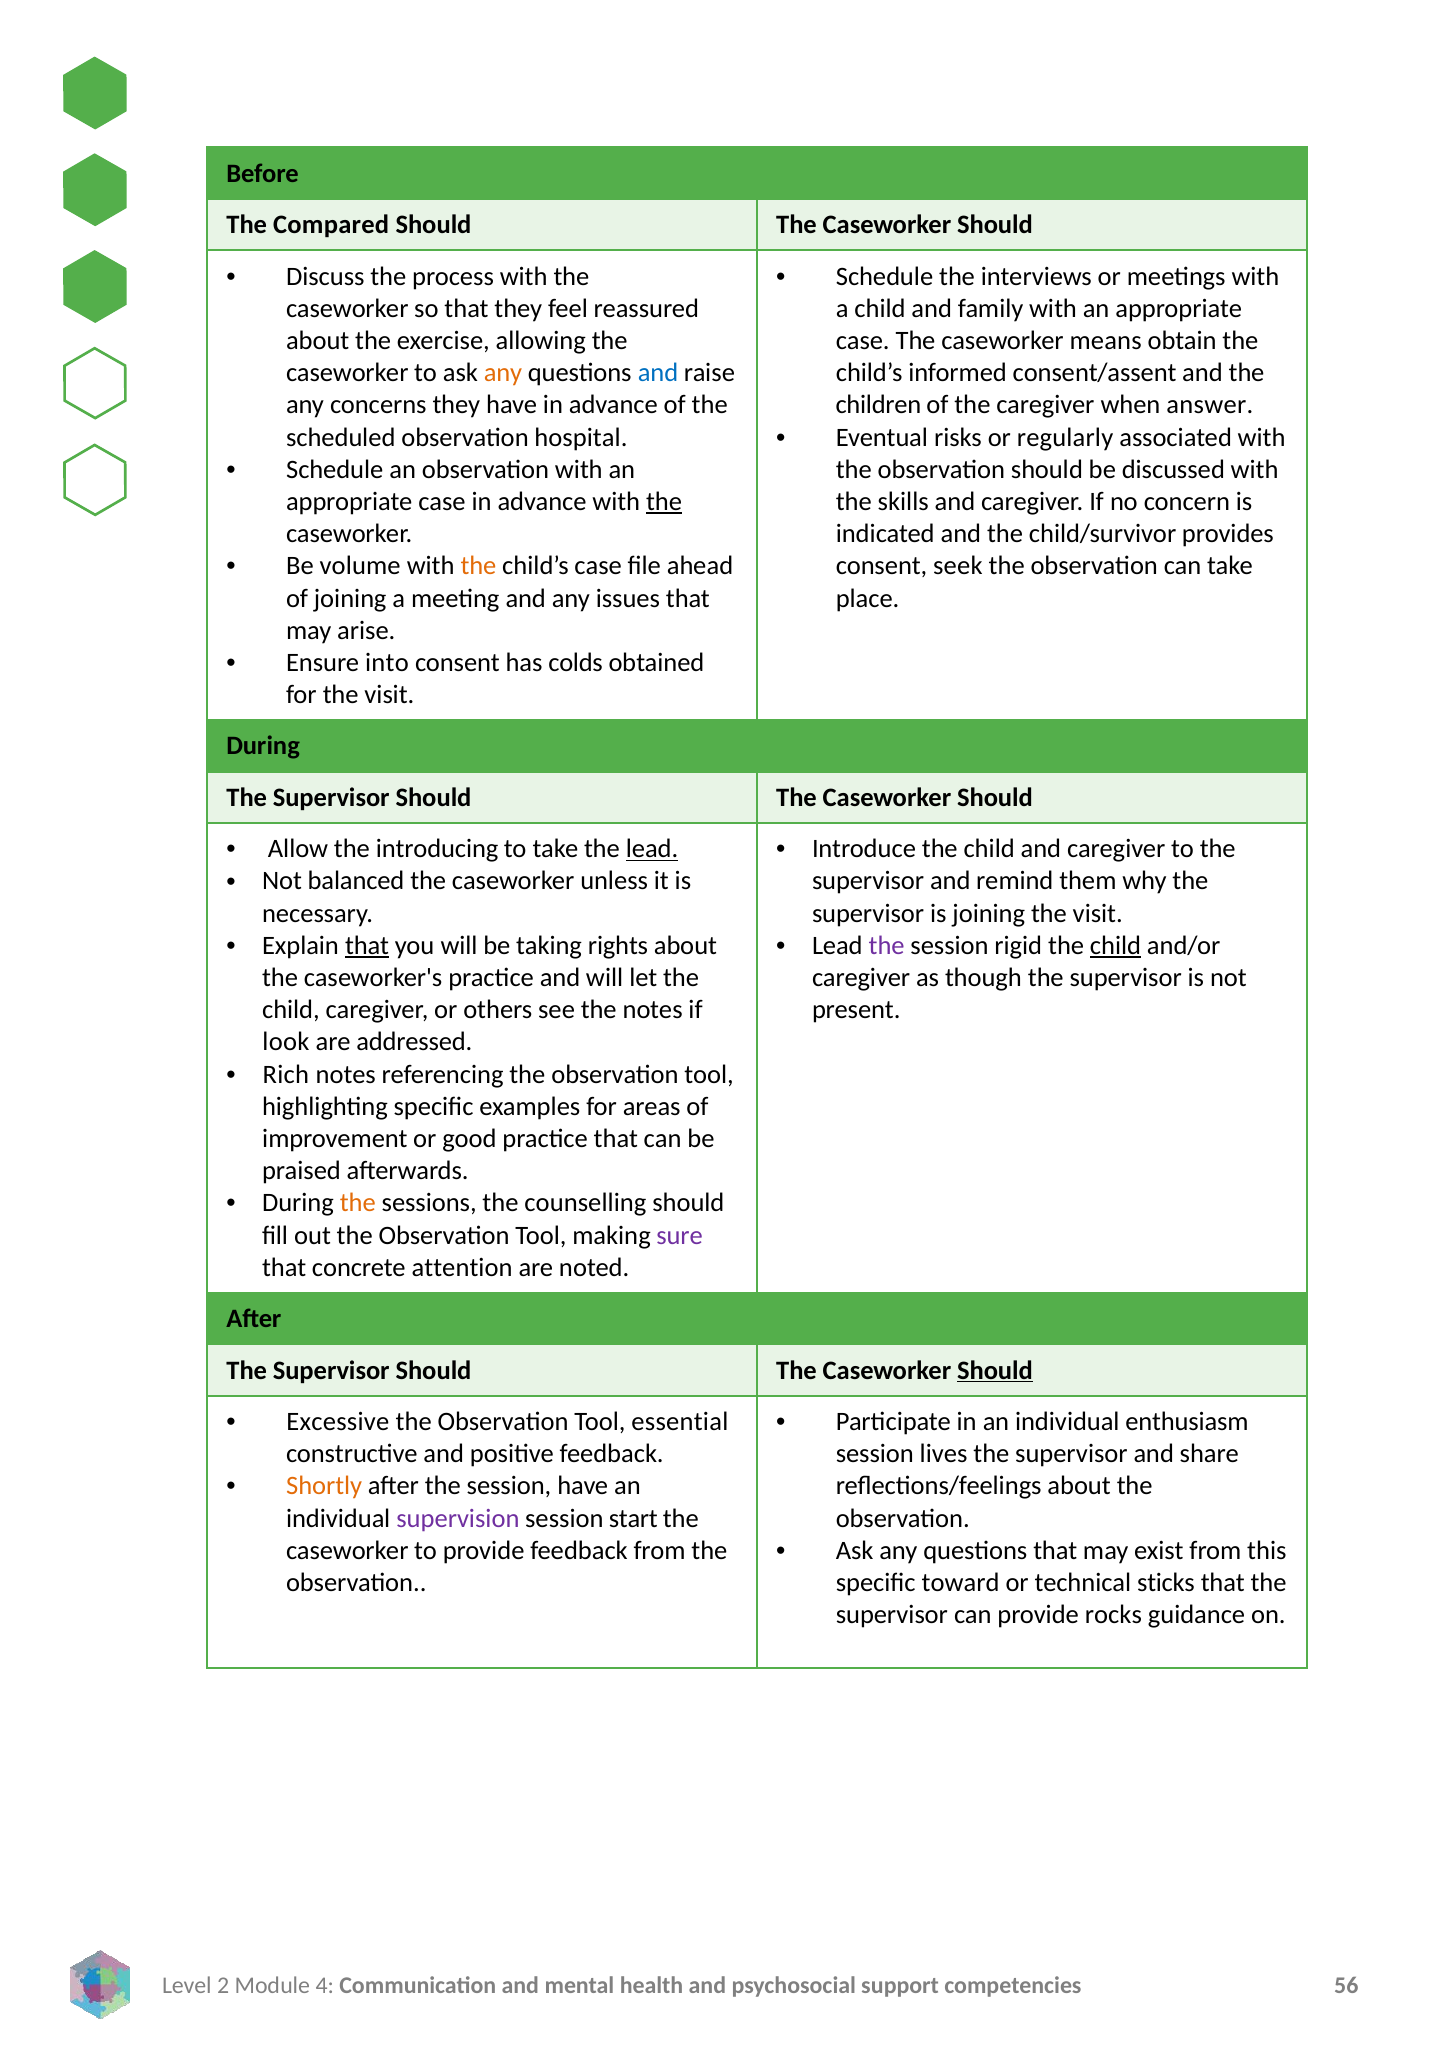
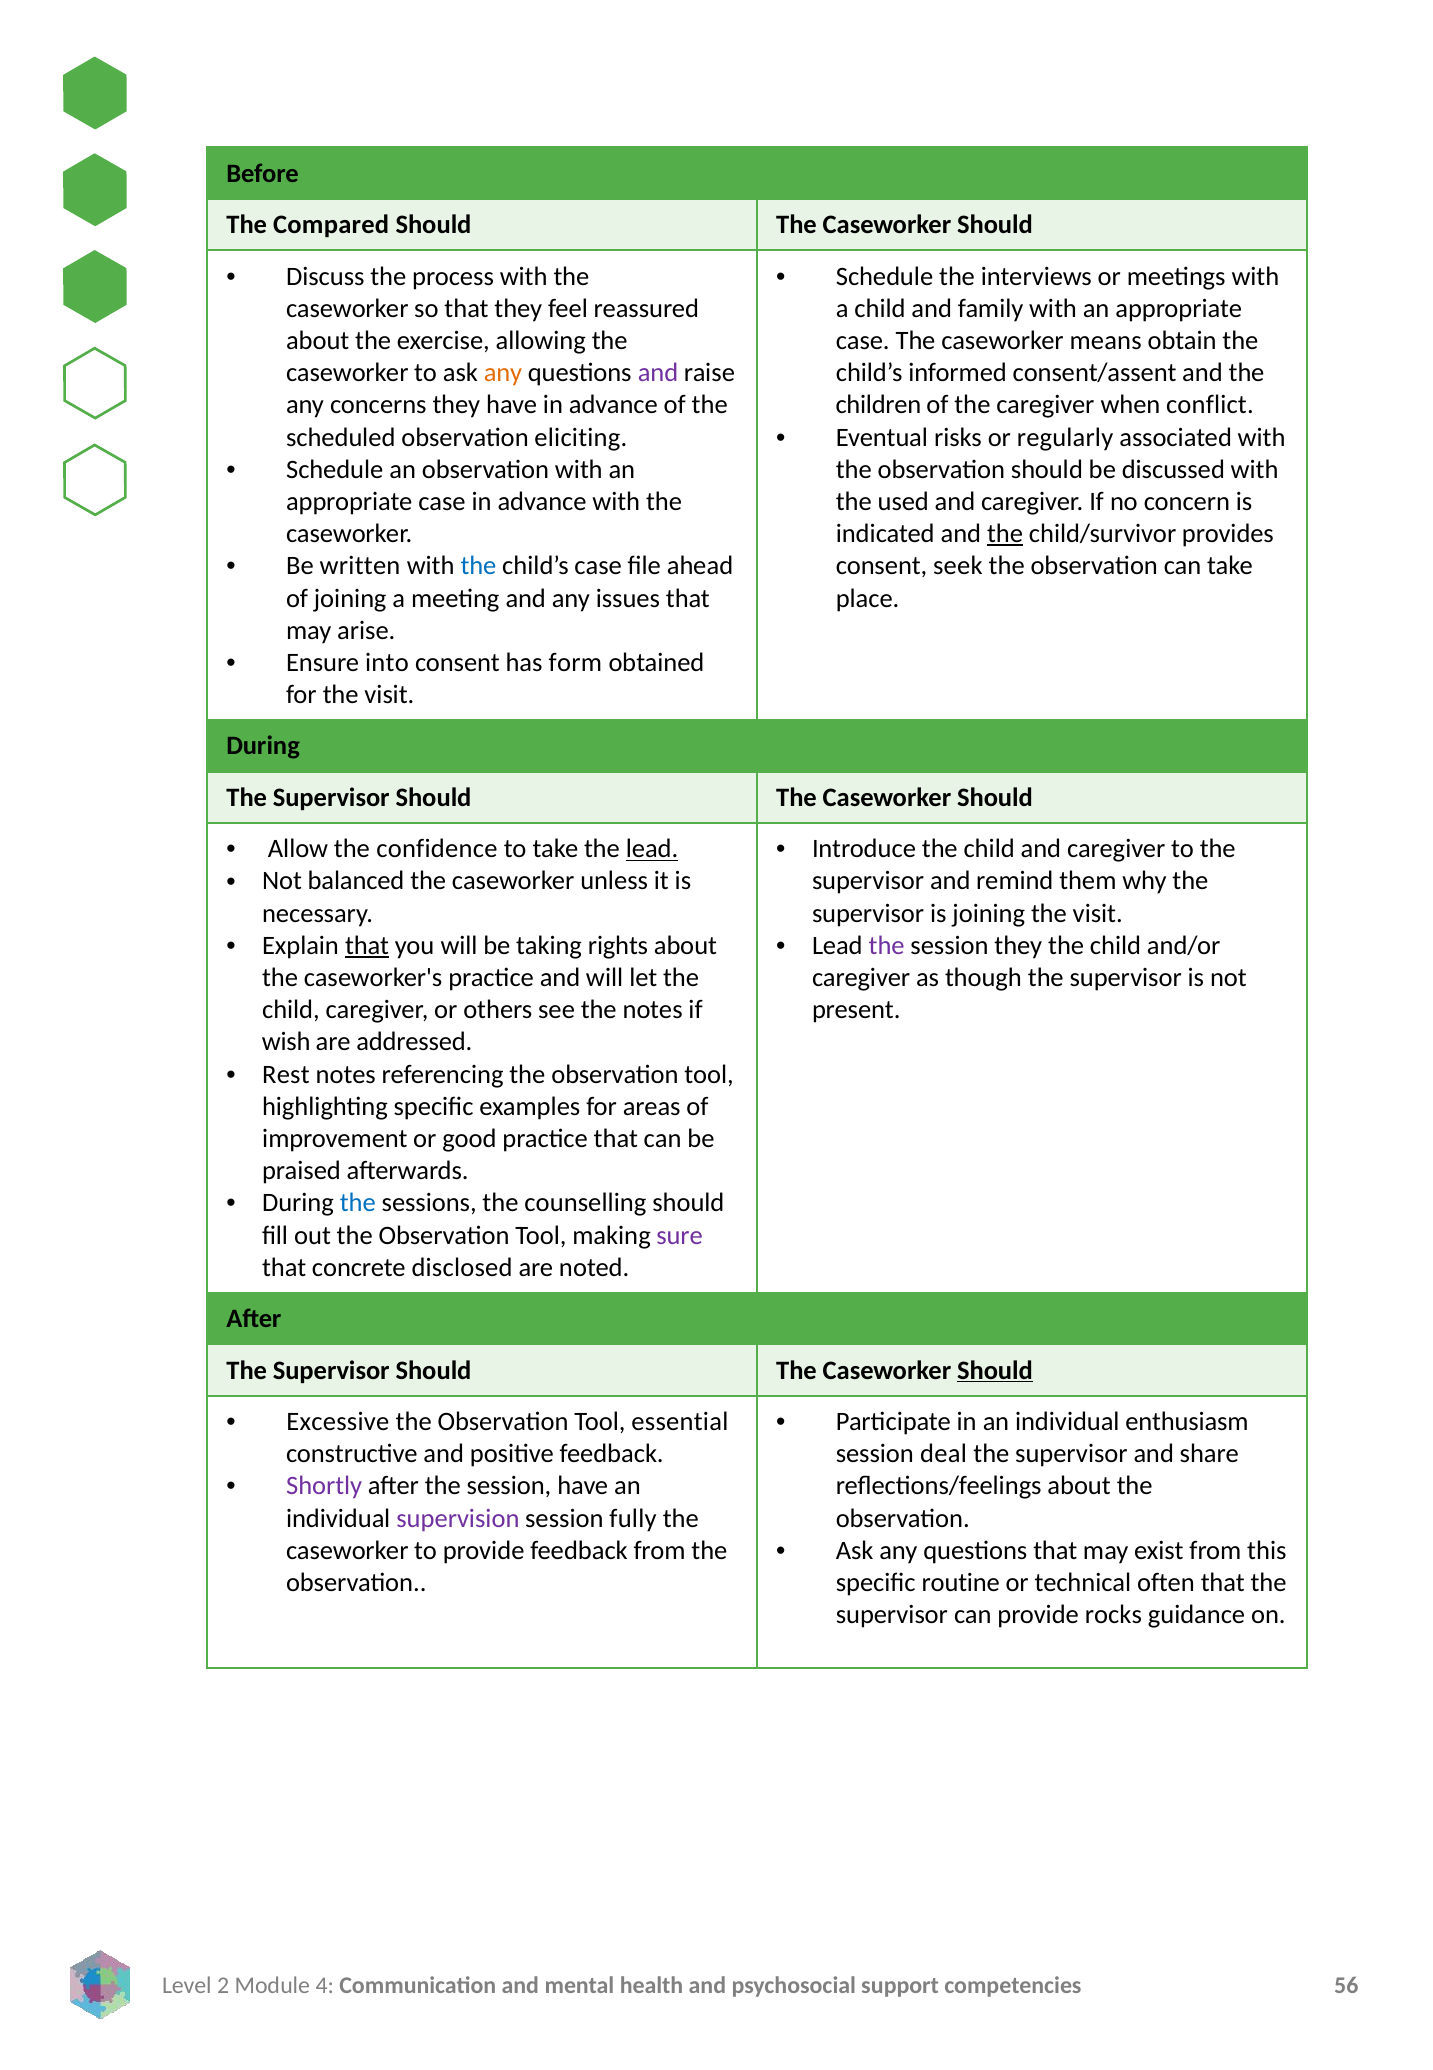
and at (658, 373) colour: blue -> purple
answer: answer -> conflict
hospital: hospital -> eliciting
the at (664, 502) underline: present -> none
skills: skills -> used
the at (1005, 534) underline: none -> present
volume: volume -> written
the at (479, 566) colour: orange -> blue
colds: colds -> form
introducing: introducing -> confidence
session rigid: rigid -> they
child at (1116, 946) underline: present -> none
look: look -> wish
Rich: Rich -> Rest
the at (358, 1203) colour: orange -> blue
attention: attention -> disclosed
lives: lives -> deal
Shortly colour: orange -> purple
start: start -> fully
toward: toward -> routine
sticks: sticks -> often
